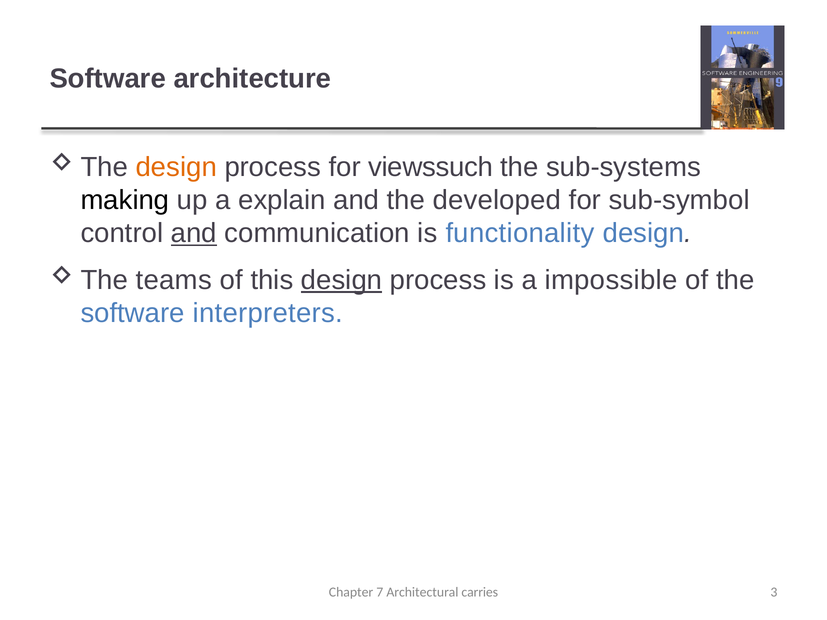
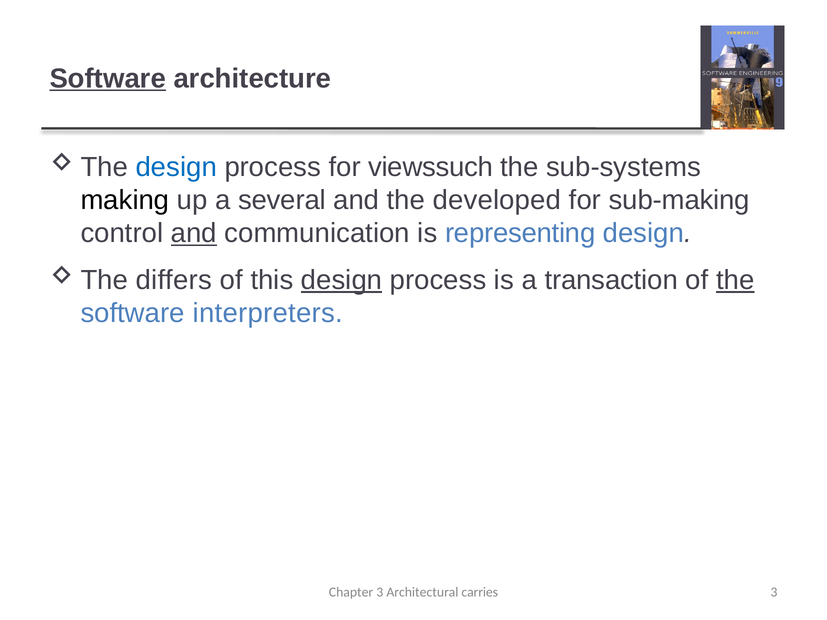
Software at (108, 78) underline: none -> present
design at (176, 167) colour: orange -> blue
explain: explain -> several
sub-symbol: sub-symbol -> sub-making
functionality: functionality -> representing
teams: teams -> differs
impossible: impossible -> transaction
the at (735, 280) underline: none -> present
Chapter 7: 7 -> 3
